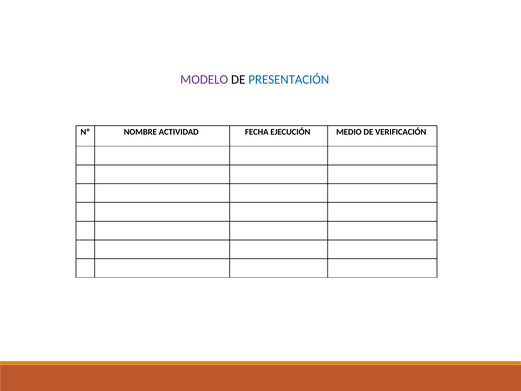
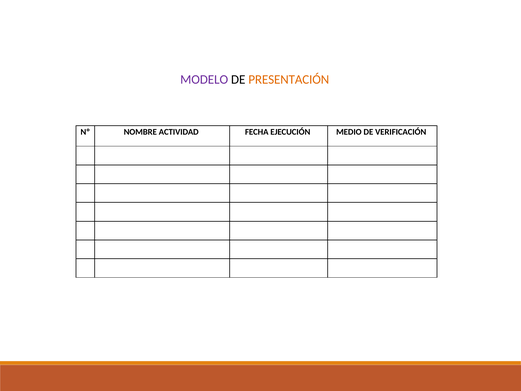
PRESENTACIÓN colour: blue -> orange
